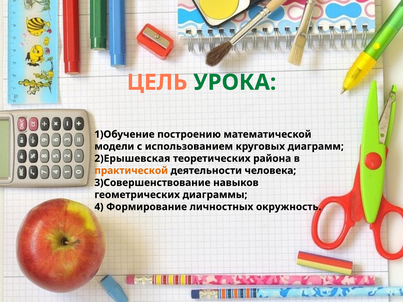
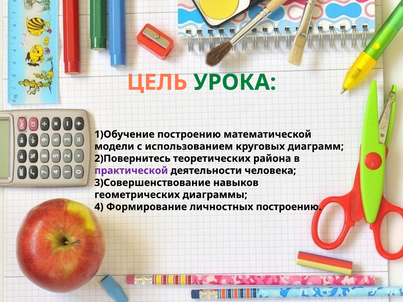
2)Ерышевская: 2)Ерышевская -> 2)Повернитесь
практической colour: orange -> purple
личностных окружность: окружность -> построению
